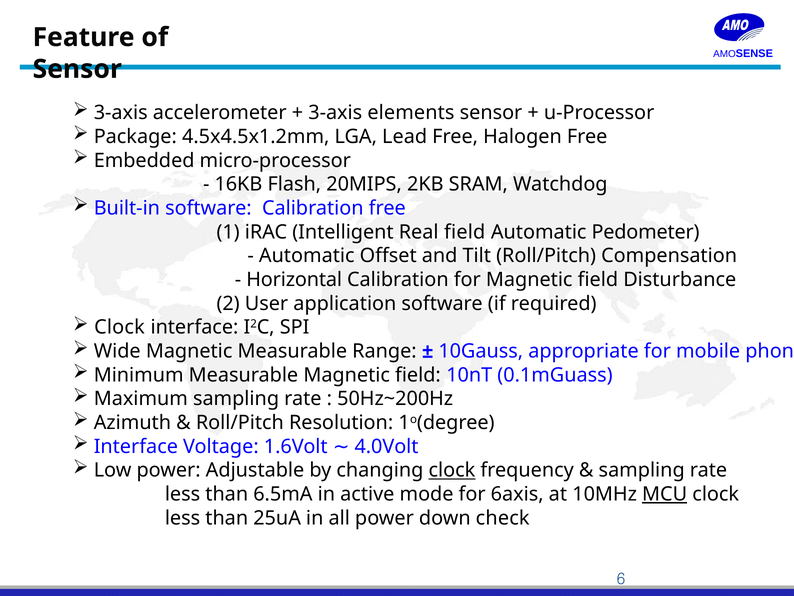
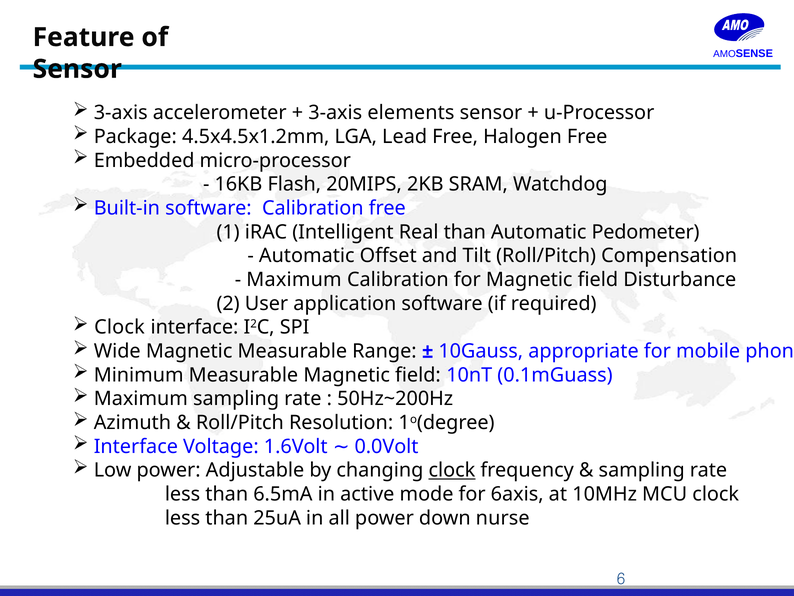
Real field: field -> than
Horizontal at (294, 279): Horizontal -> Maximum
4.0Volt: 4.0Volt -> 0.0Volt
MCU underline: present -> none
check: check -> nurse
